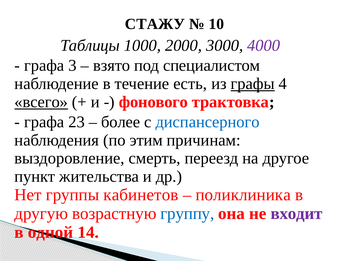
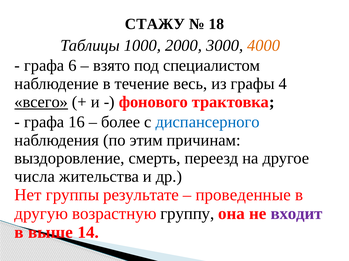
10: 10 -> 18
4000 colour: purple -> orange
3: 3 -> 6
есть: есть -> весь
графы underline: present -> none
23: 23 -> 16
пункт: пункт -> числа
кабинетов: кабинетов -> результате
поликлиника: поликлиника -> проведенные
группу colour: blue -> black
одной: одной -> выше
